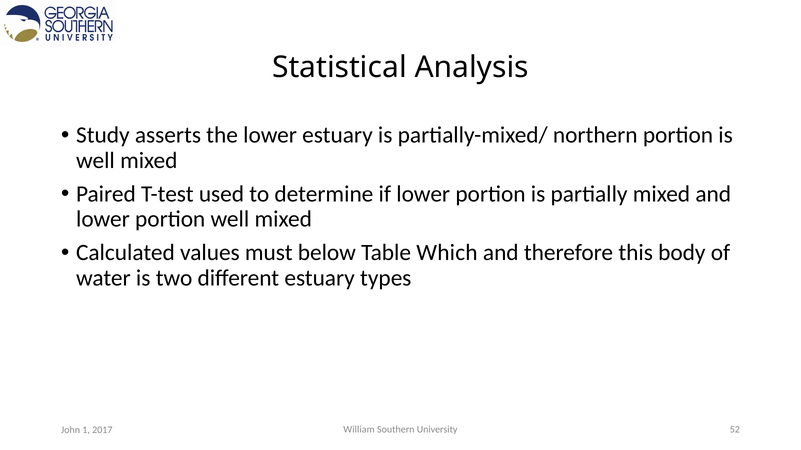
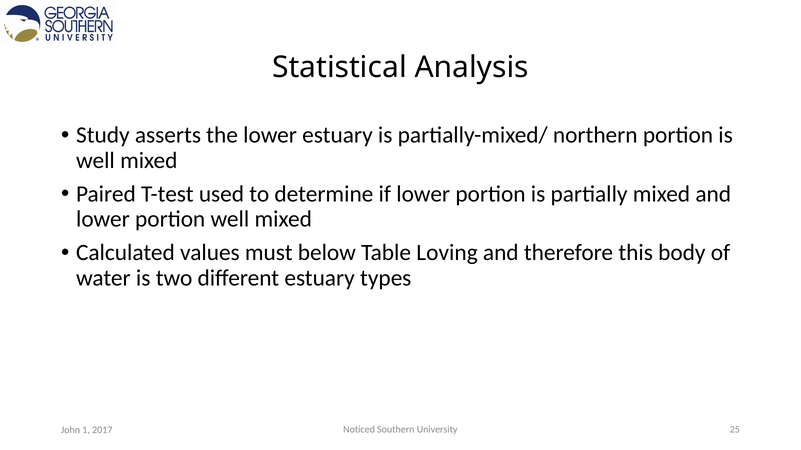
Which: Which -> Loving
William: William -> Noticed
52: 52 -> 25
